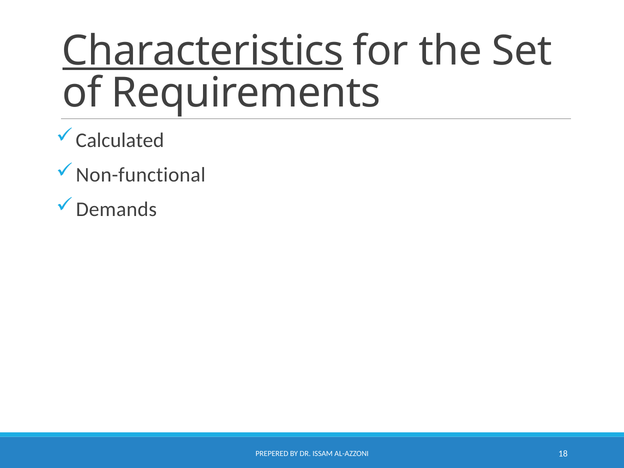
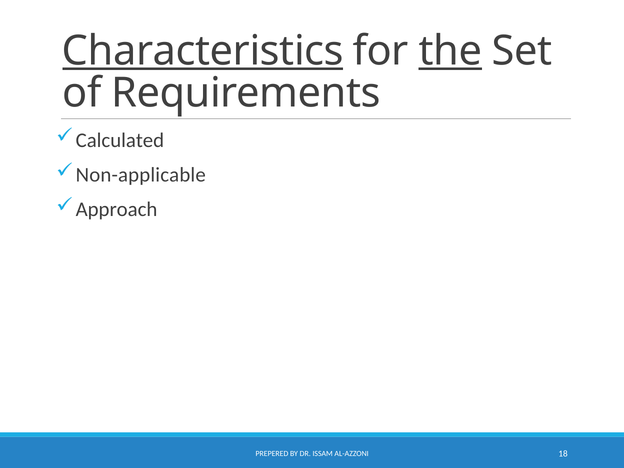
the underline: none -> present
Non-functional: Non-functional -> Non-applicable
Demands: Demands -> Approach
